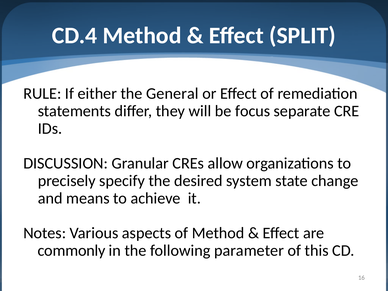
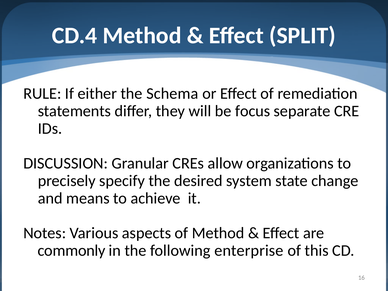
General: General -> Schema
parameter: parameter -> enterprise
